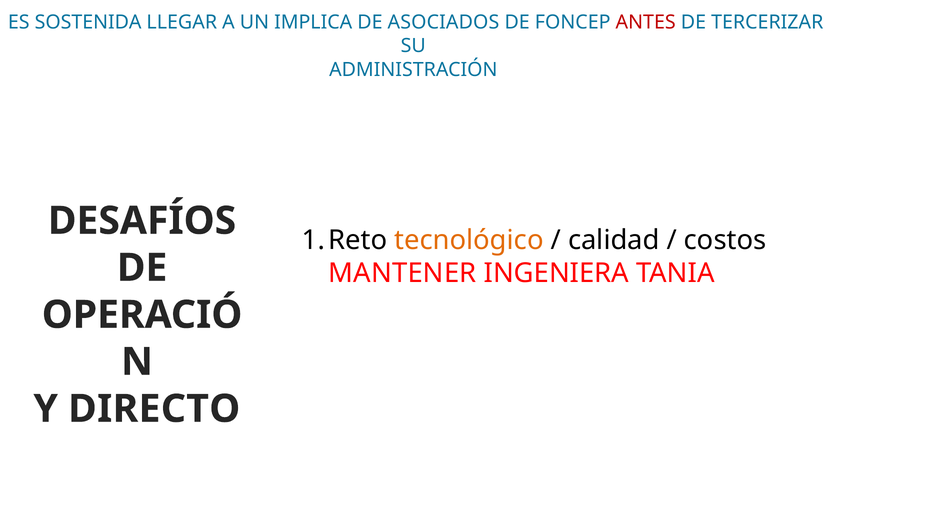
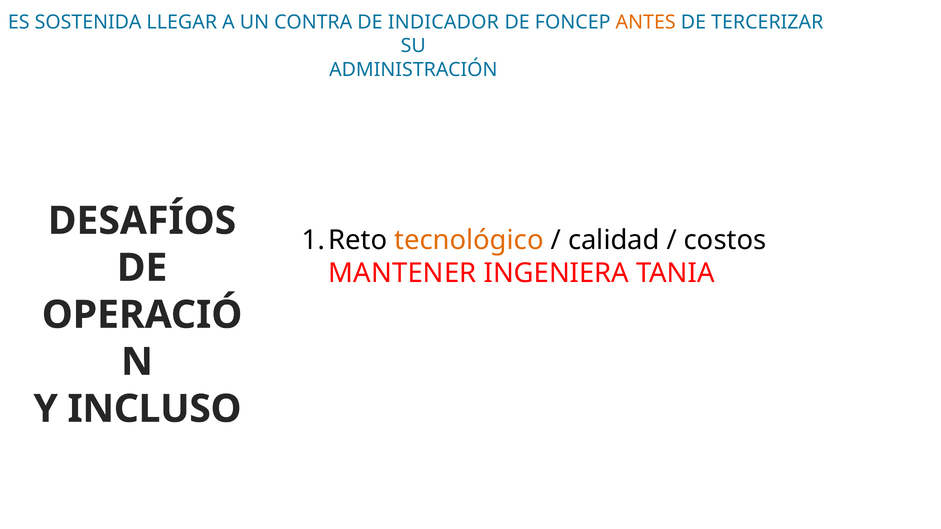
IMPLICA: IMPLICA -> CONTRA
ASOCIADOS: ASOCIADOS -> INDICADOR
ANTES colour: red -> orange
DIRECTO: DIRECTO -> INCLUSO
